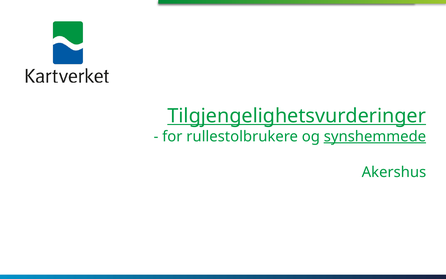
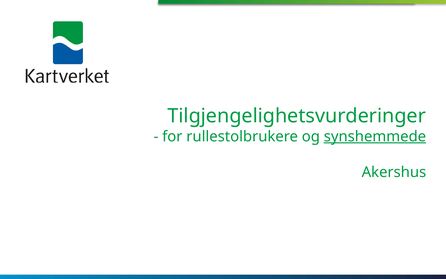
Tilgjengelighetsvurderinger underline: present -> none
